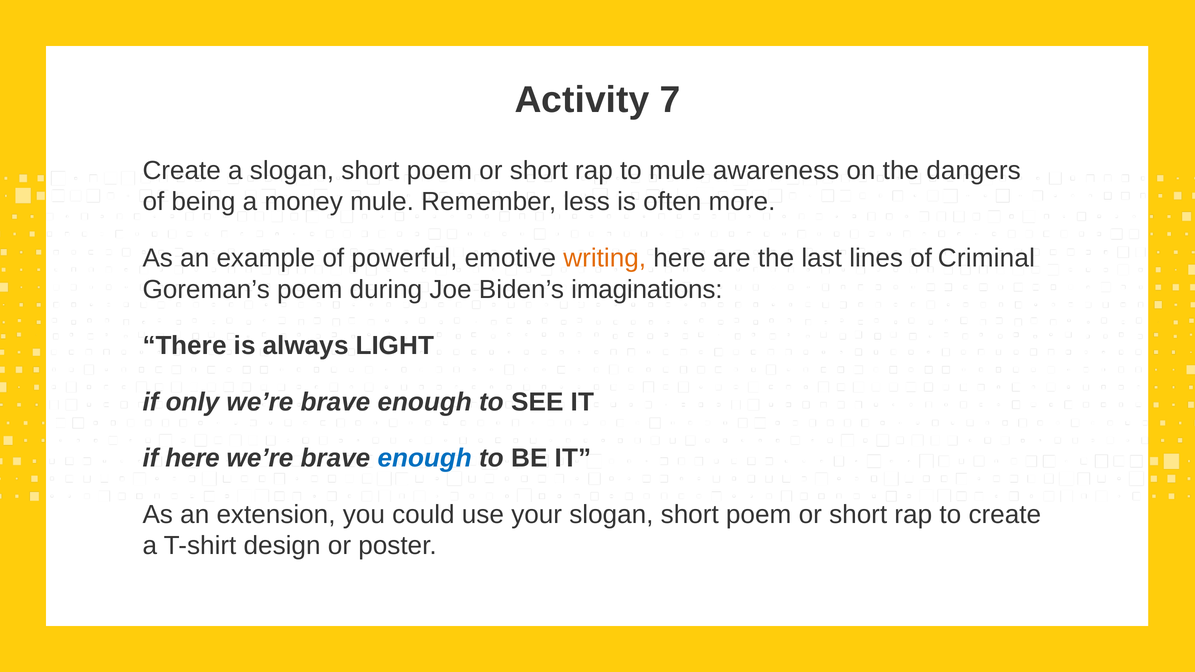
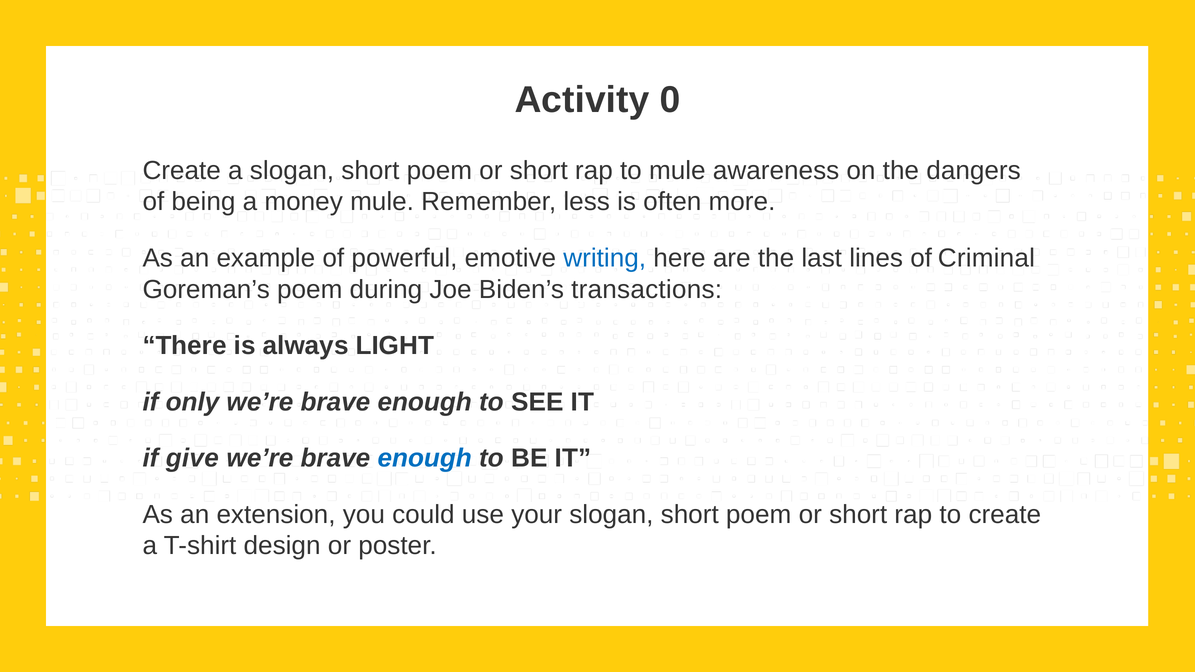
7: 7 -> 0
writing colour: orange -> blue
imaginations: imaginations -> transactions
if here: here -> give
